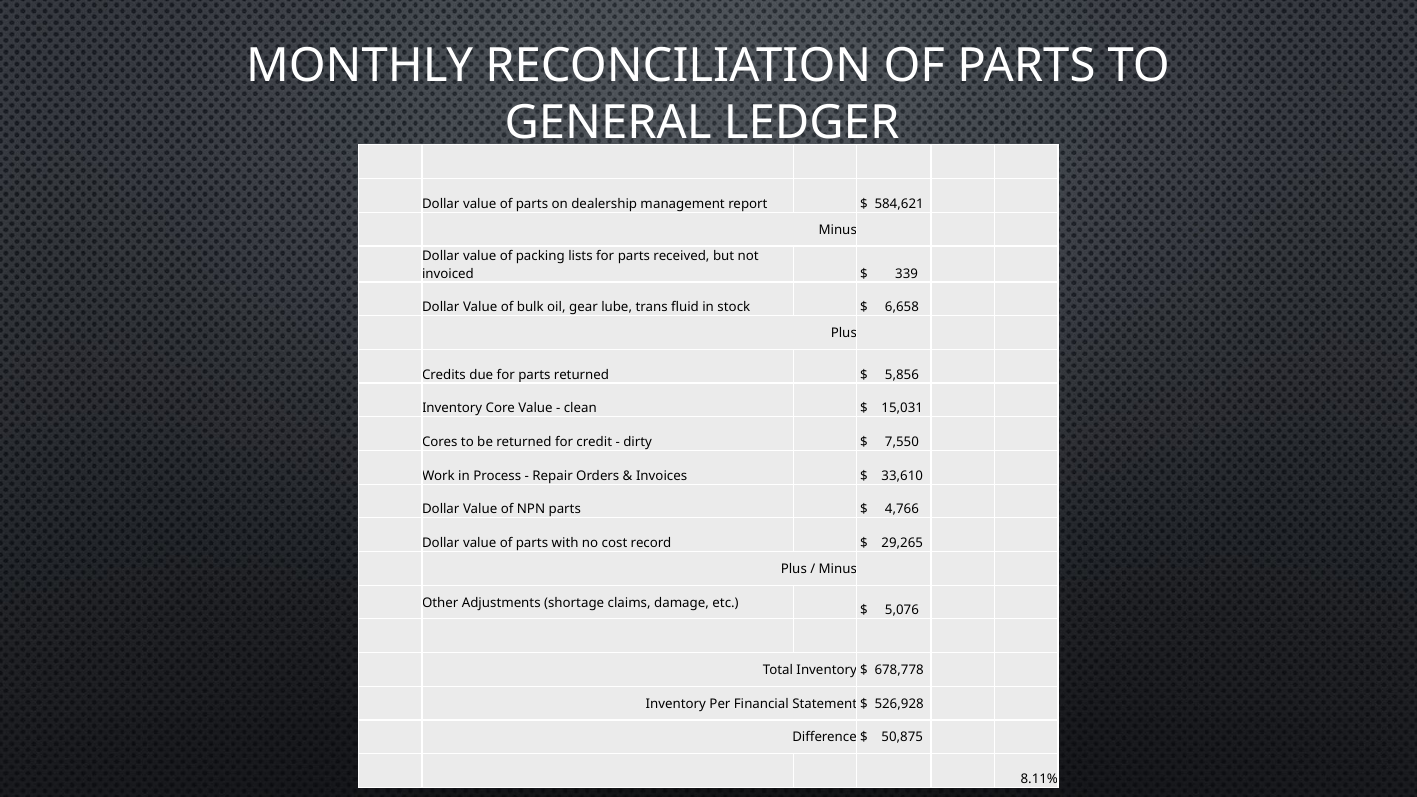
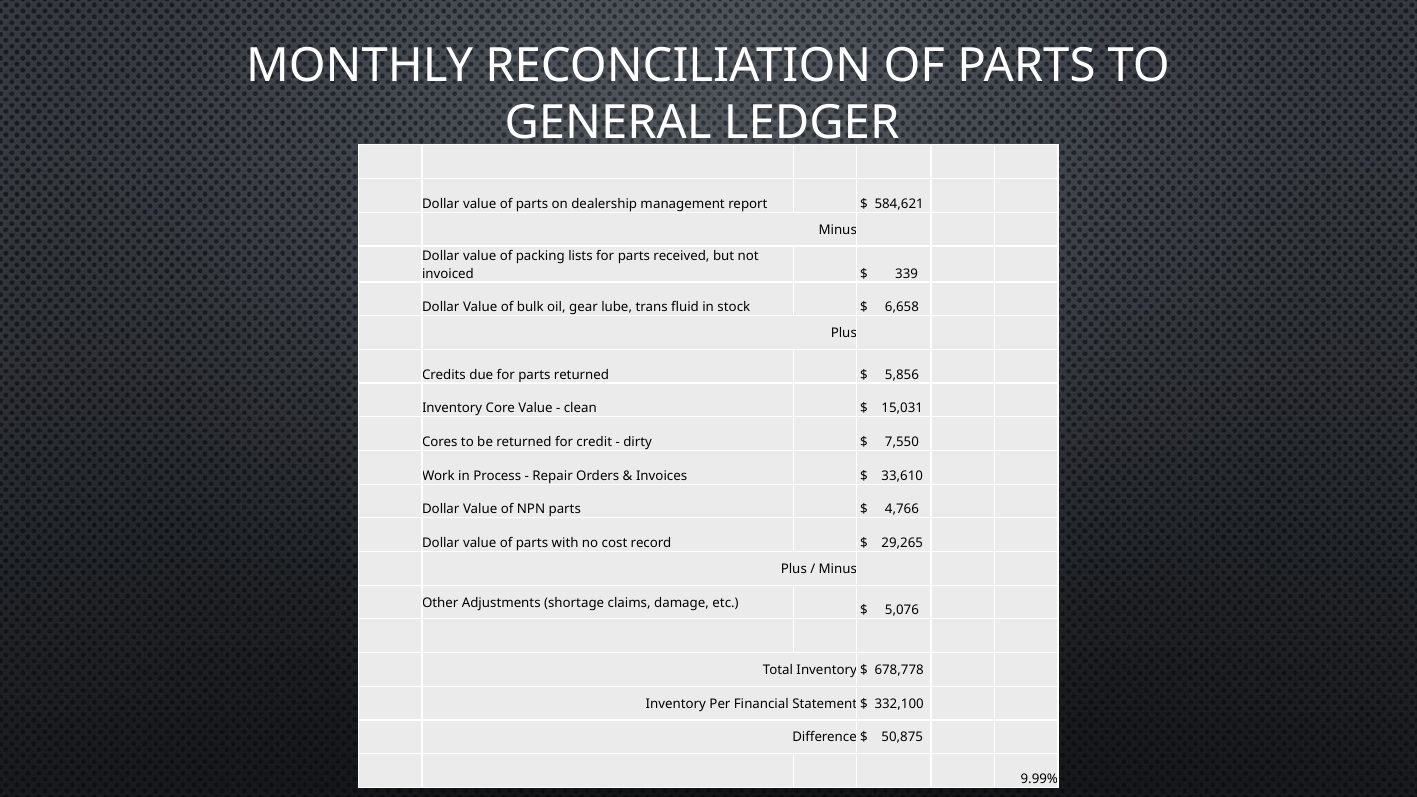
526,928: 526,928 -> 332,100
8.11%: 8.11% -> 9.99%
